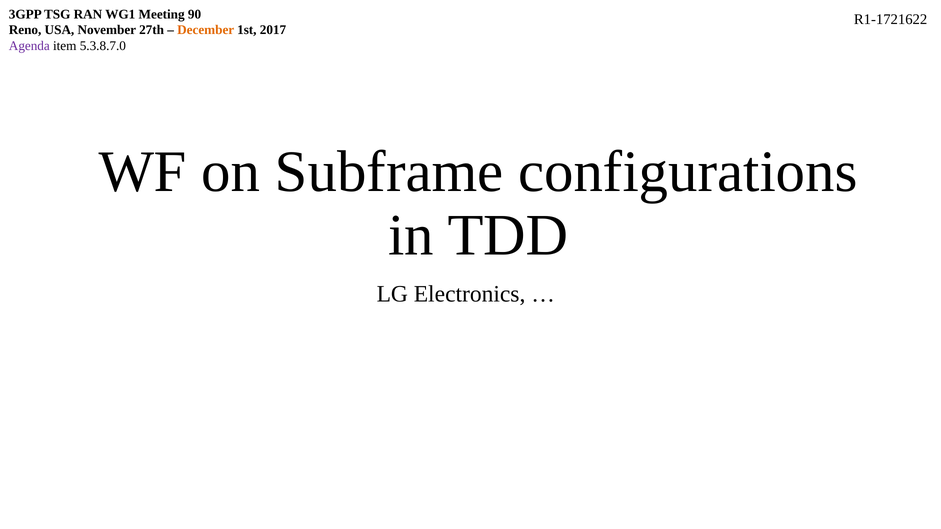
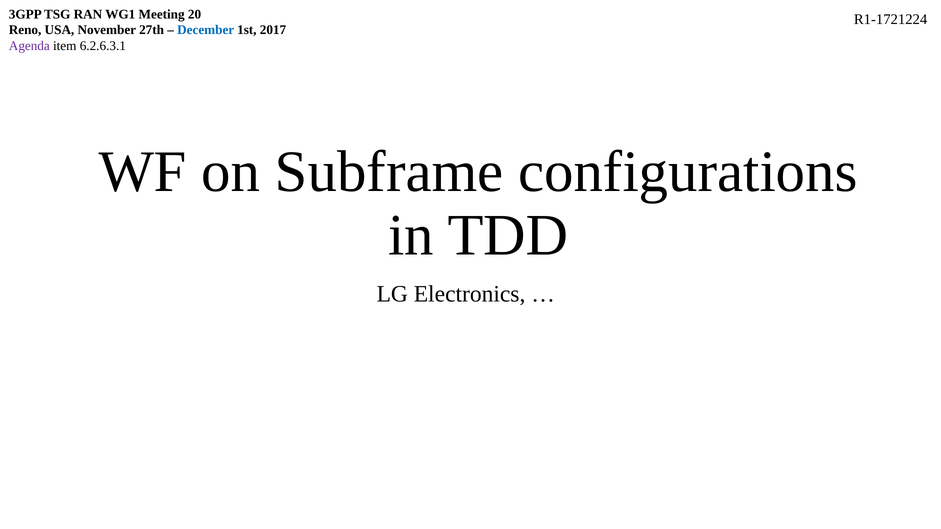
90: 90 -> 20
R1-1721622: R1-1721622 -> R1-1721224
December colour: orange -> blue
5.3.8.7.0: 5.3.8.7.0 -> 6.2.6.3.1
